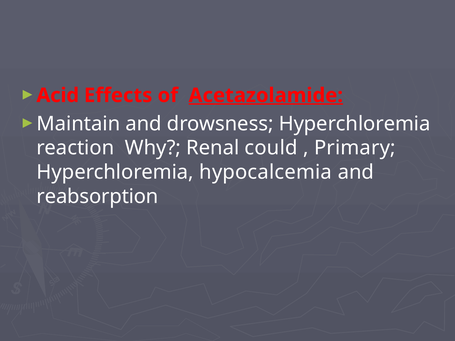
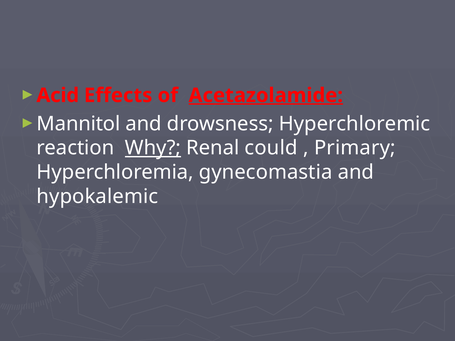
Maintain: Maintain -> Mannitol
drowsness Hyperchloremia: Hyperchloremia -> Hyperchloremic
Why underline: none -> present
hypocalcemia: hypocalcemia -> gynecomastia
reabsorption: reabsorption -> hypokalemic
